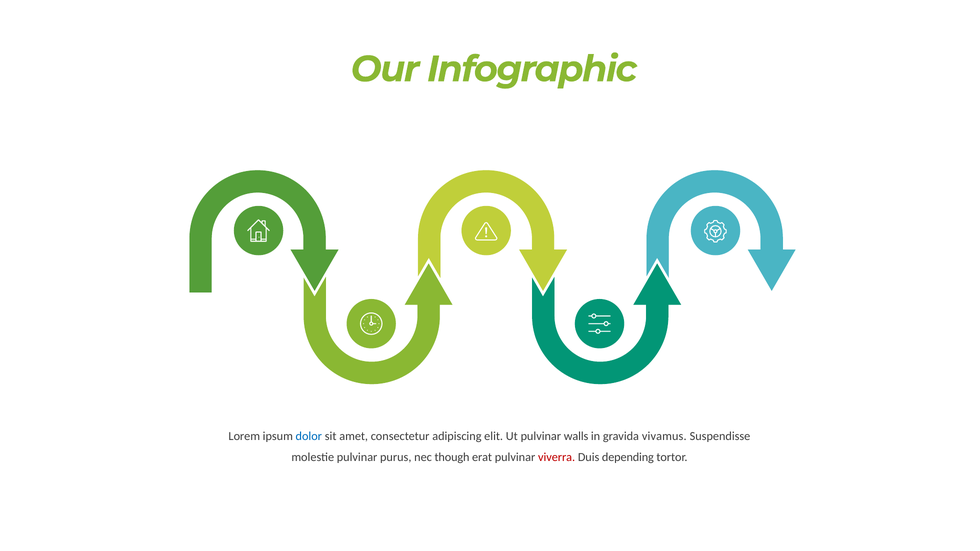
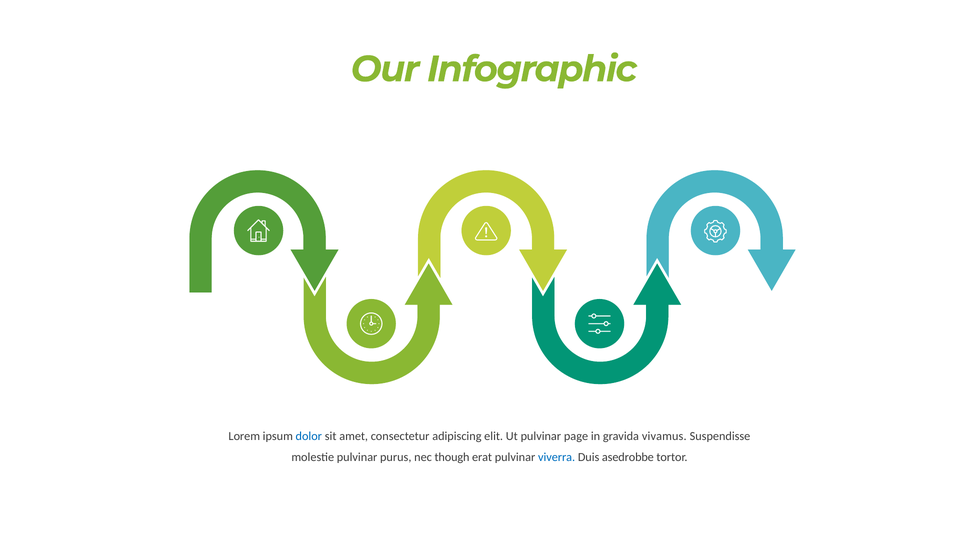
walls: walls -> page
viverra colour: red -> blue
depending: depending -> asedrobbe
